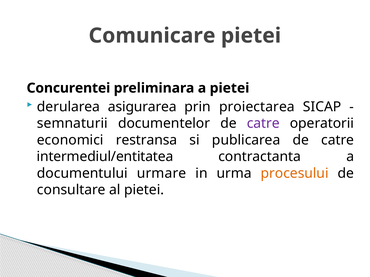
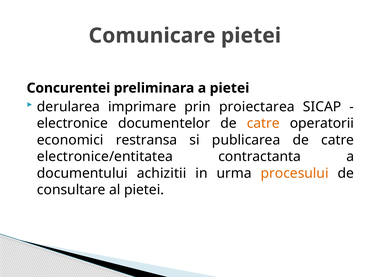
asigurarea: asigurarea -> imprimare
semnaturii: semnaturii -> electronice
catre at (263, 124) colour: purple -> orange
intermediul/entitatea: intermediul/entitatea -> electronice/entitatea
urmare: urmare -> achizitii
